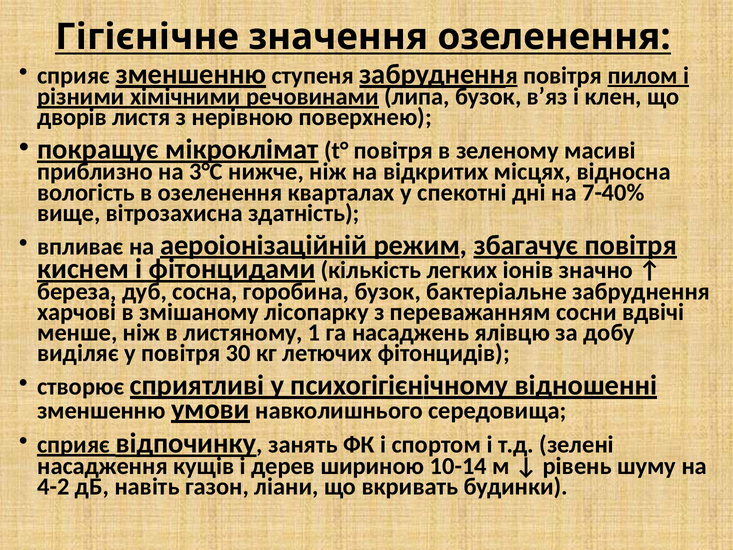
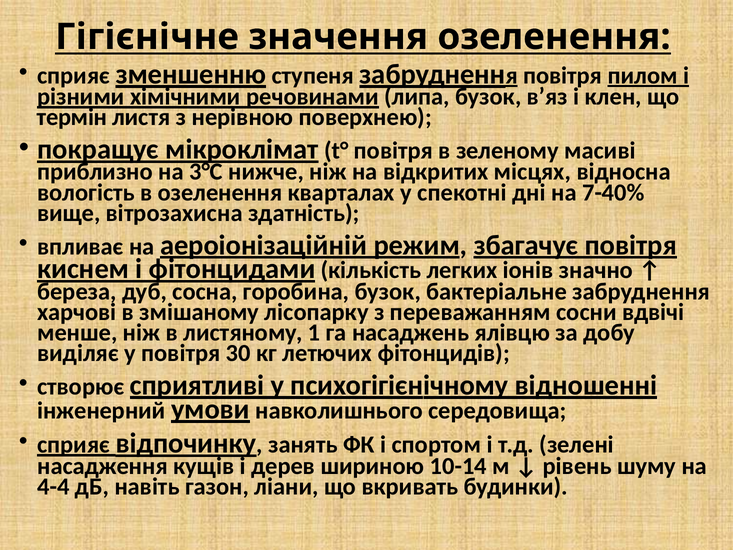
дворів: дворів -> термін
зменшенню at (101, 410): зменшенню -> інженерний
4-2: 4-2 -> 4-4
